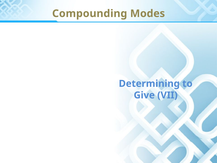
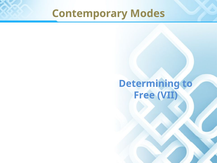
Compounding: Compounding -> Contemporary
Give: Give -> Free
